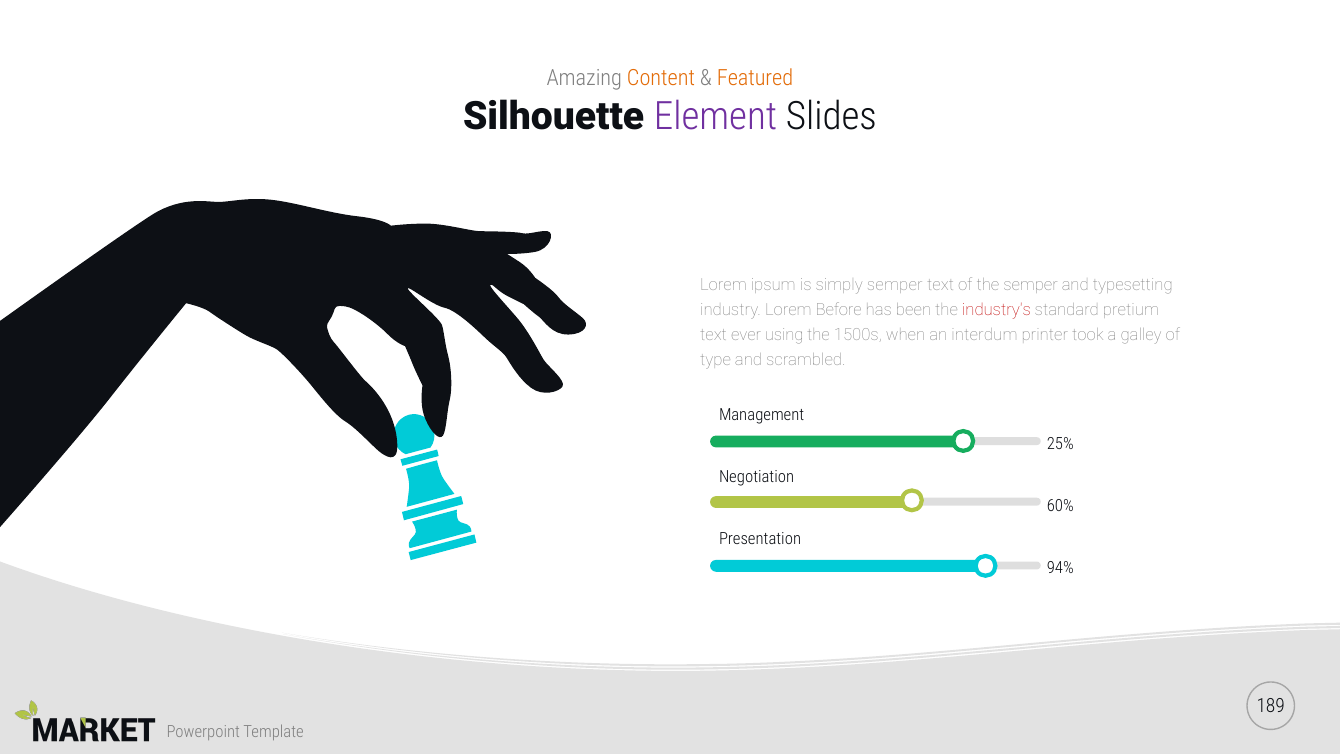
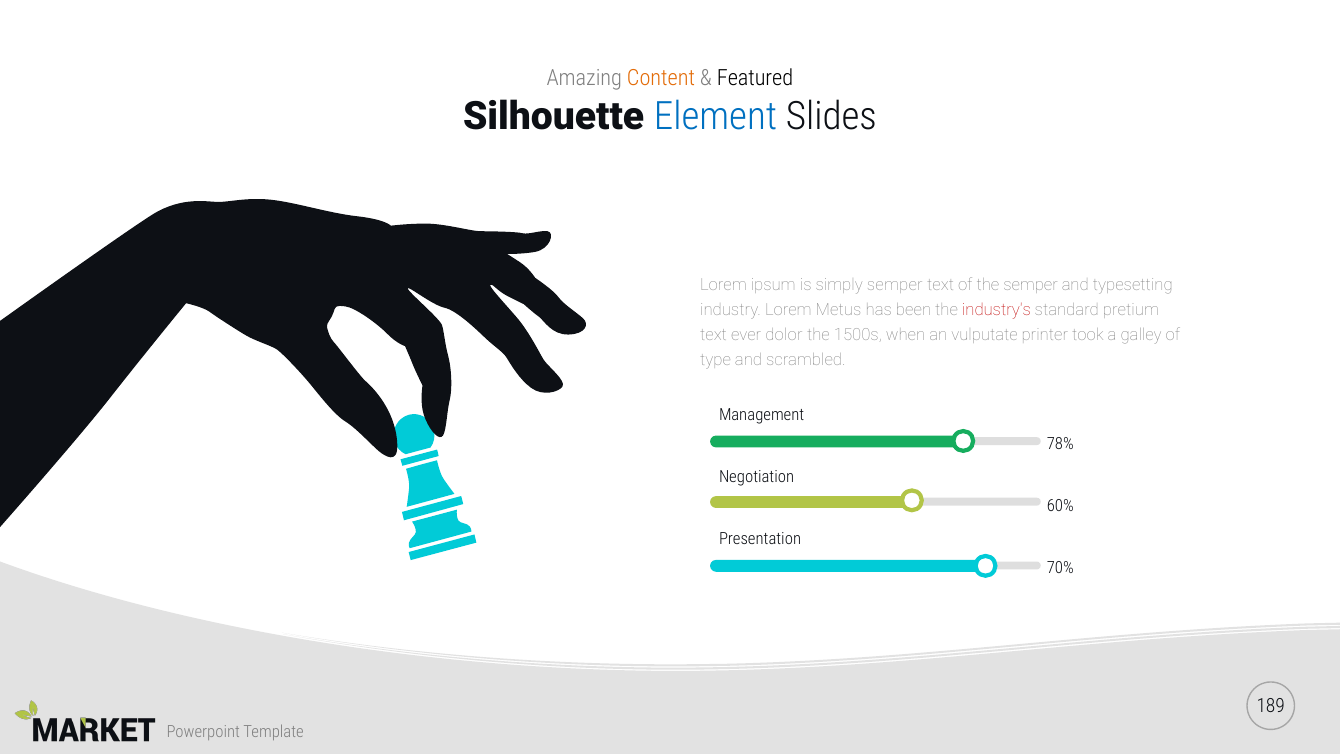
Featured colour: orange -> black
Element colour: purple -> blue
Before: Before -> Metus
using: using -> dolor
interdum: interdum -> vulputate
25%: 25% -> 78%
94%: 94% -> 70%
